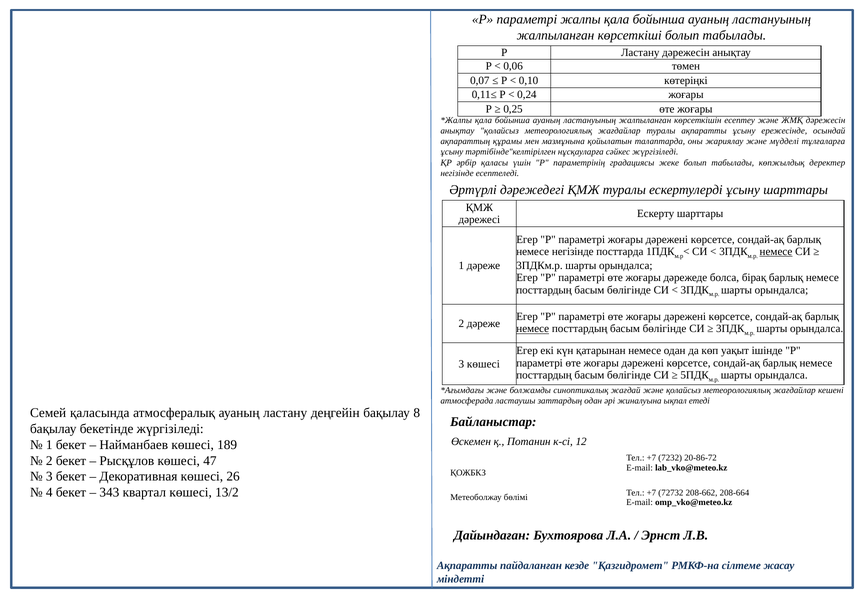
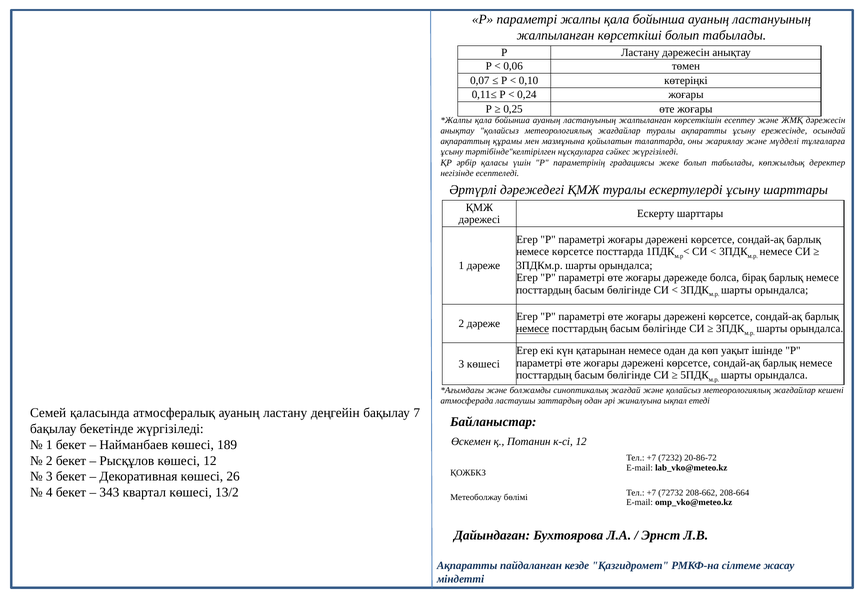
немесе негізінде: негізінде -> көрсетсе
немесе at (776, 252) underline: present -> none
8: 8 -> 7
көшесі 47: 47 -> 12
